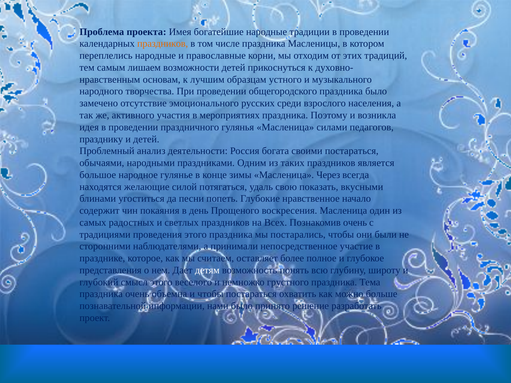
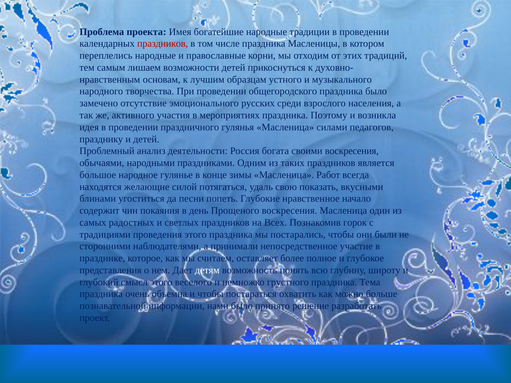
праздников at (163, 44) colour: orange -> red
своими постараться: постараться -> воскресения
Через: Через -> Работ
Познакомив очень: очень -> горок
